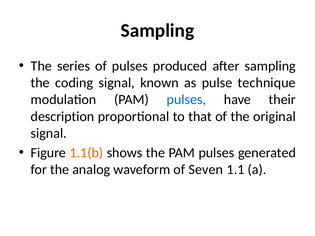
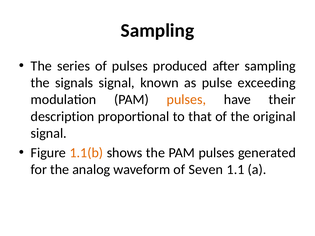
coding: coding -> signals
technique: technique -> exceeding
pulses at (186, 100) colour: blue -> orange
